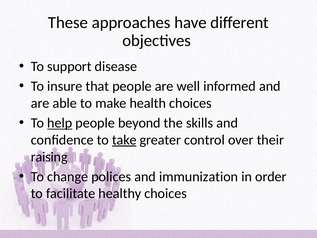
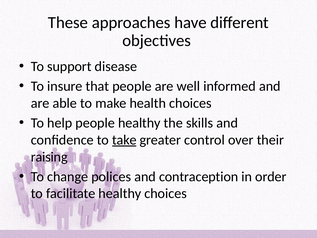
help underline: present -> none
people beyond: beyond -> healthy
immunization: immunization -> contraception
